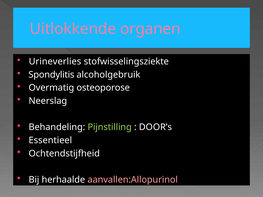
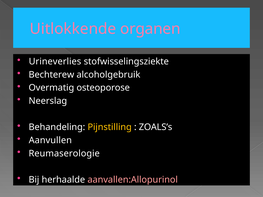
Spondylitis: Spondylitis -> Bechterew
Pijnstilling colour: light green -> yellow
DOOR’s: DOOR’s -> ZOALS’s
Essentieel: Essentieel -> Aanvullen
Ochtendstijfheid: Ochtendstijfheid -> Reumaserologie
